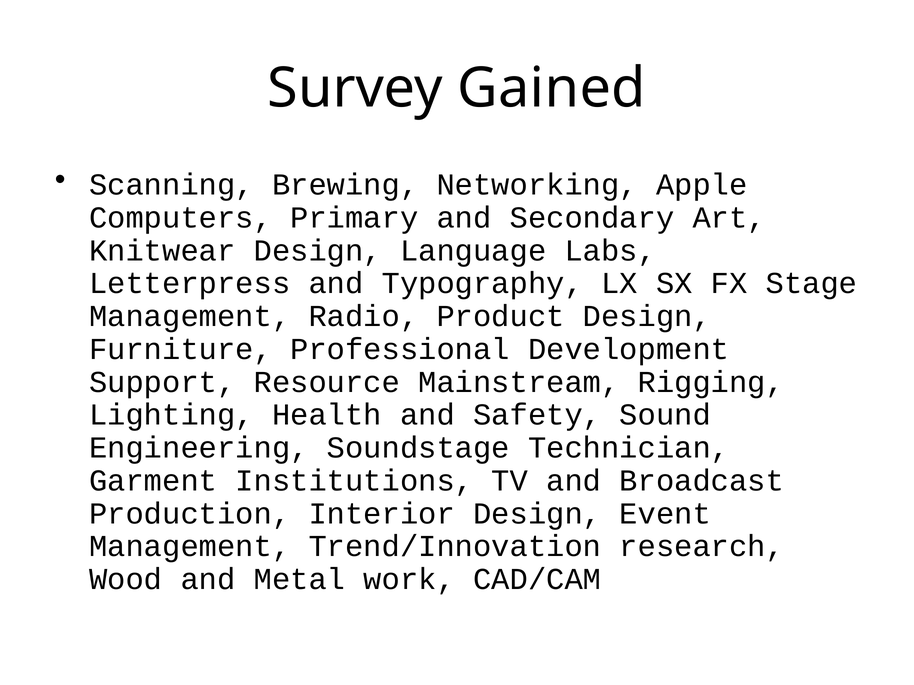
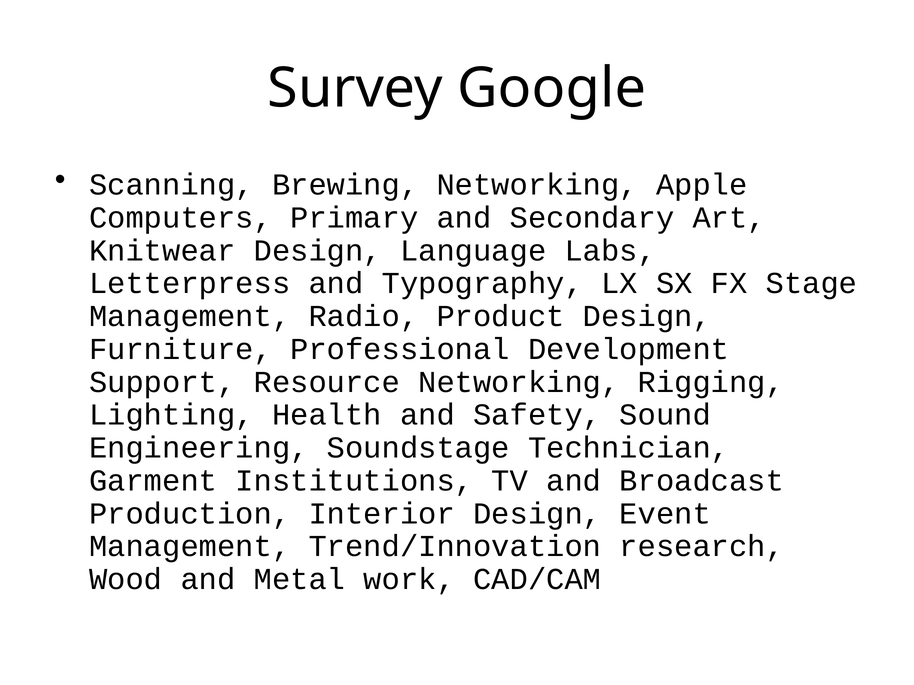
Gained: Gained -> Google
Resource Mainstream: Mainstream -> Networking
